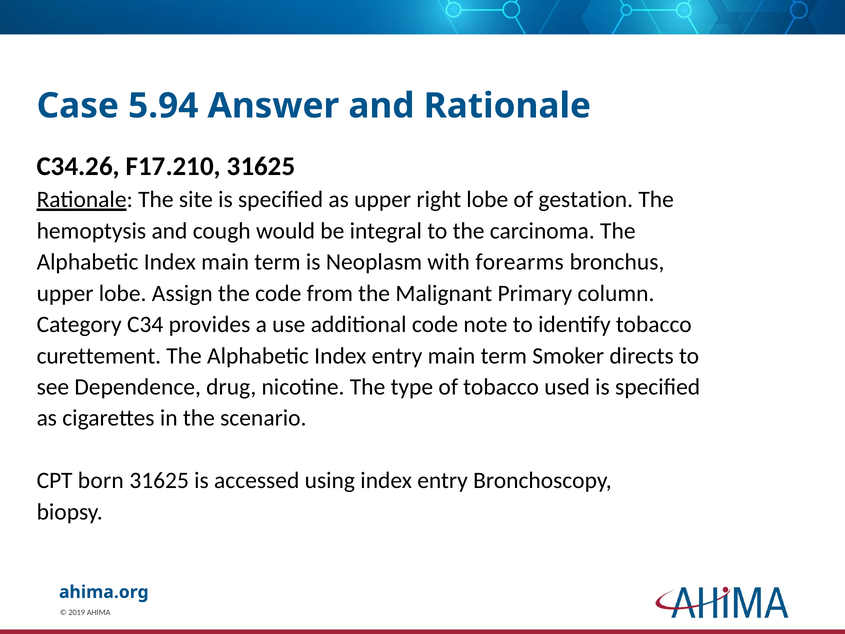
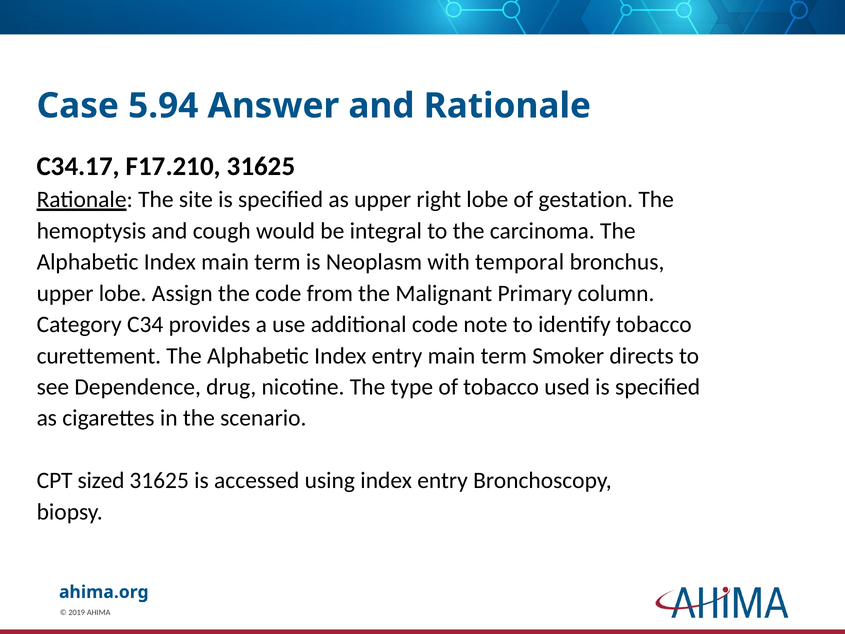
C34.26: C34.26 -> C34.17
forearms: forearms -> temporal
born: born -> sized
